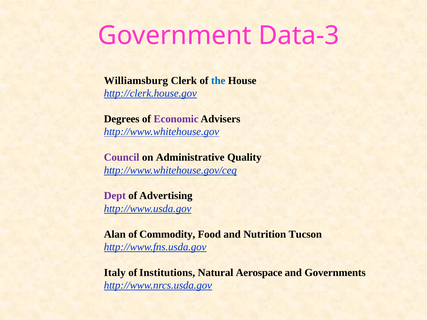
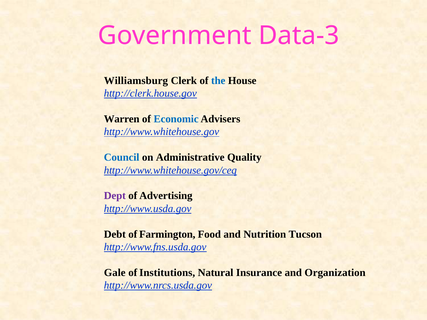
Degrees: Degrees -> Warren
Economic colour: purple -> blue
Council colour: purple -> blue
Alan: Alan -> Debt
Commodity: Commodity -> Farmington
Italy: Italy -> Gale
Aerospace: Aerospace -> Insurance
Governments: Governments -> Organization
